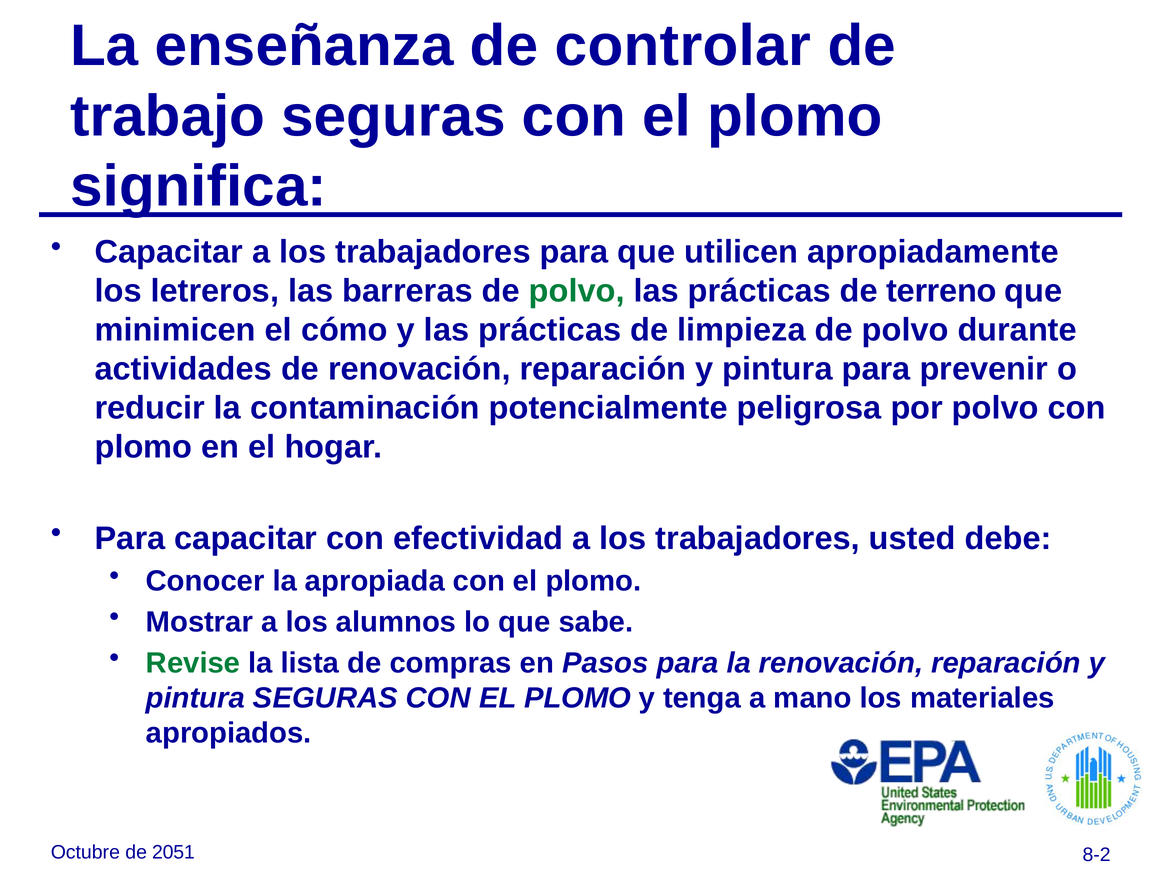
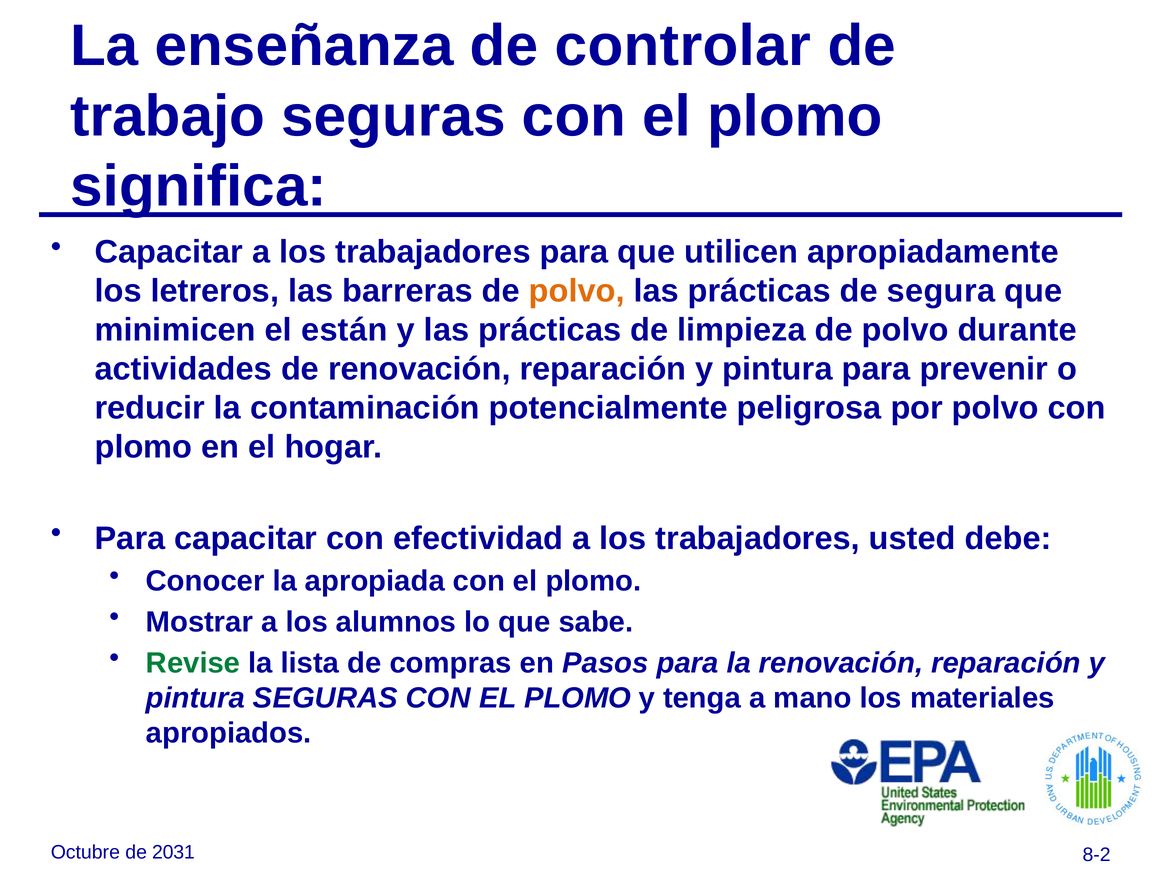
polvo at (577, 291) colour: green -> orange
terreno: terreno -> segura
cómo: cómo -> están
2051: 2051 -> 2031
